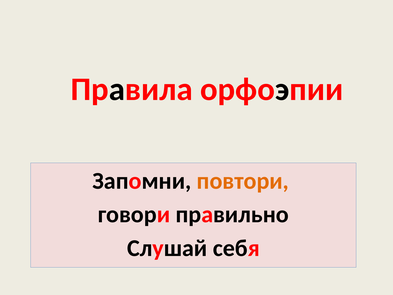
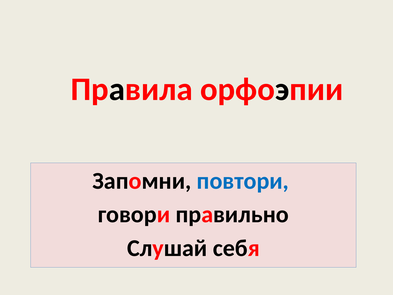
повтори colour: orange -> blue
